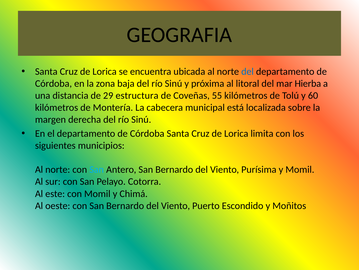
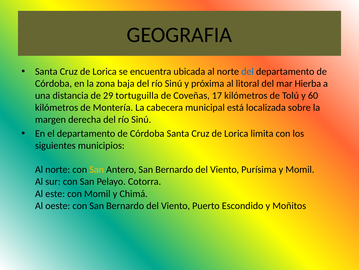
estructura: estructura -> tortuguilla
55: 55 -> 17
San at (97, 169) colour: light blue -> yellow
